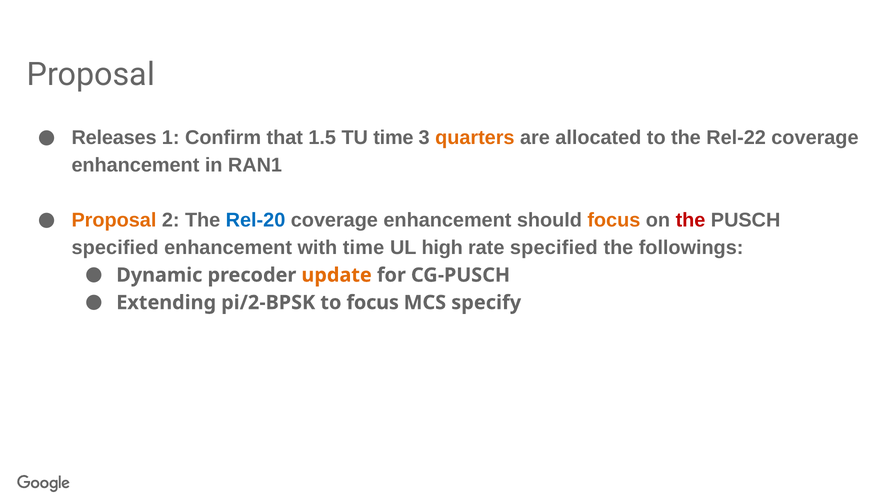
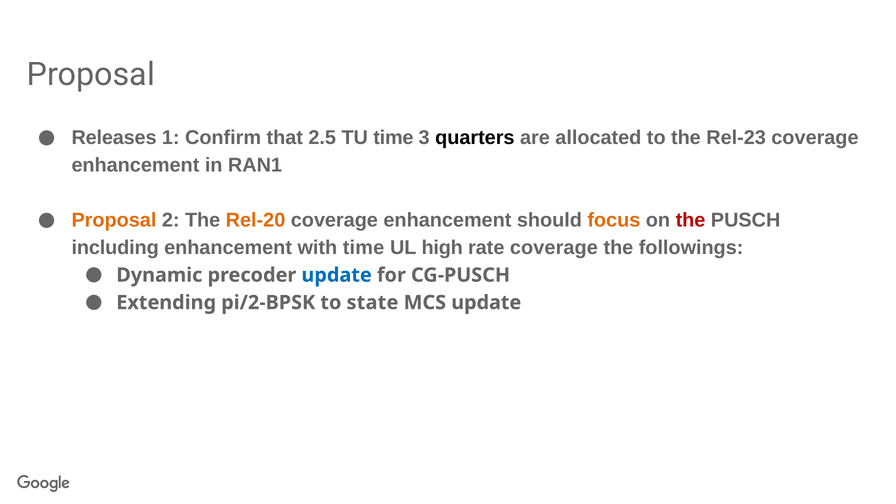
1.5: 1.5 -> 2.5
quarters colour: orange -> black
Rel-22: Rel-22 -> Rel-23
Rel-20 colour: blue -> orange
specified at (115, 248): specified -> including
rate specified: specified -> coverage
update at (337, 275) colour: orange -> blue
to focus: focus -> state
MCS specify: specify -> update
